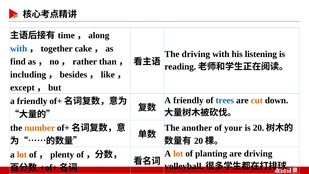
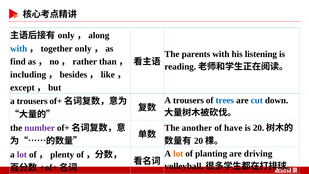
time at (66, 35): time -> only
cake at (83, 48): cake -> only
The driving: driving -> parents
friendly at (188, 100): friendly -> trousers
cut colour: orange -> blue
friendly at (32, 101): friendly -> trousers
number colour: orange -> purple
your: your -> have
lot at (22, 154) colour: orange -> purple
